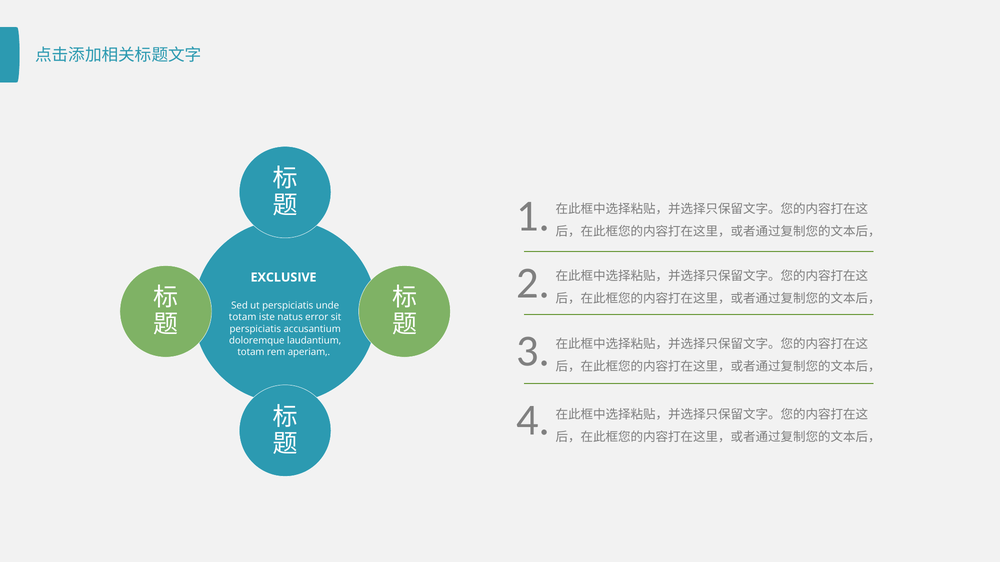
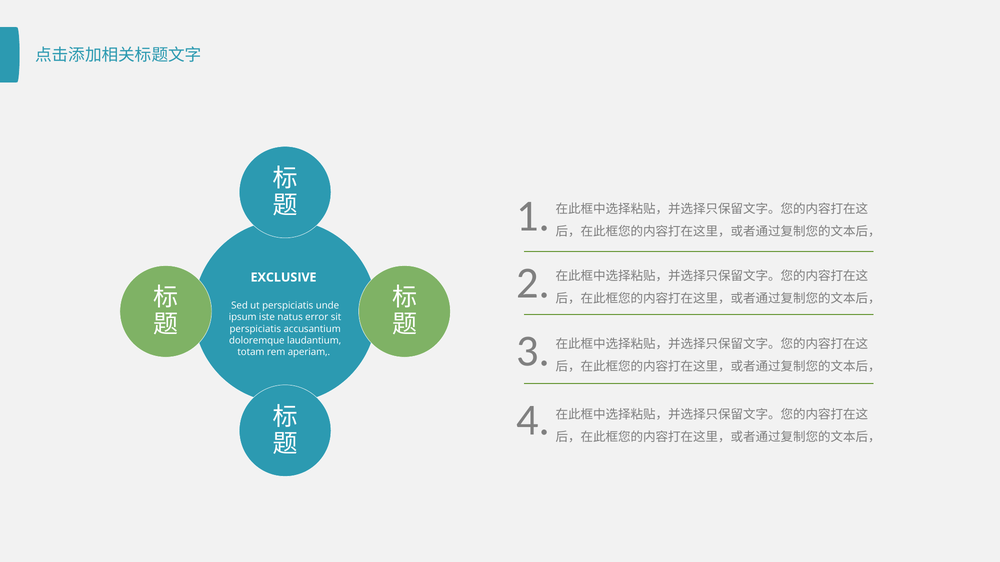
totam at (243, 317): totam -> ipsum
